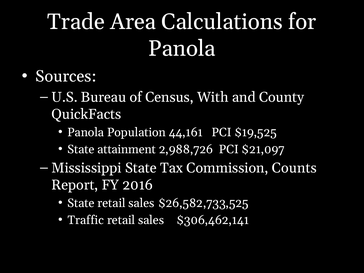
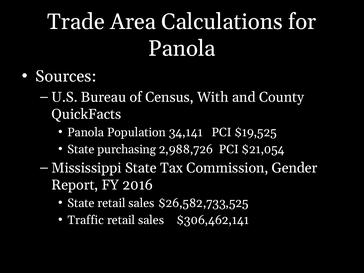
44,161: 44,161 -> 34,141
attainment: attainment -> purchasing
$21,097: $21,097 -> $21,054
Counts: Counts -> Gender
